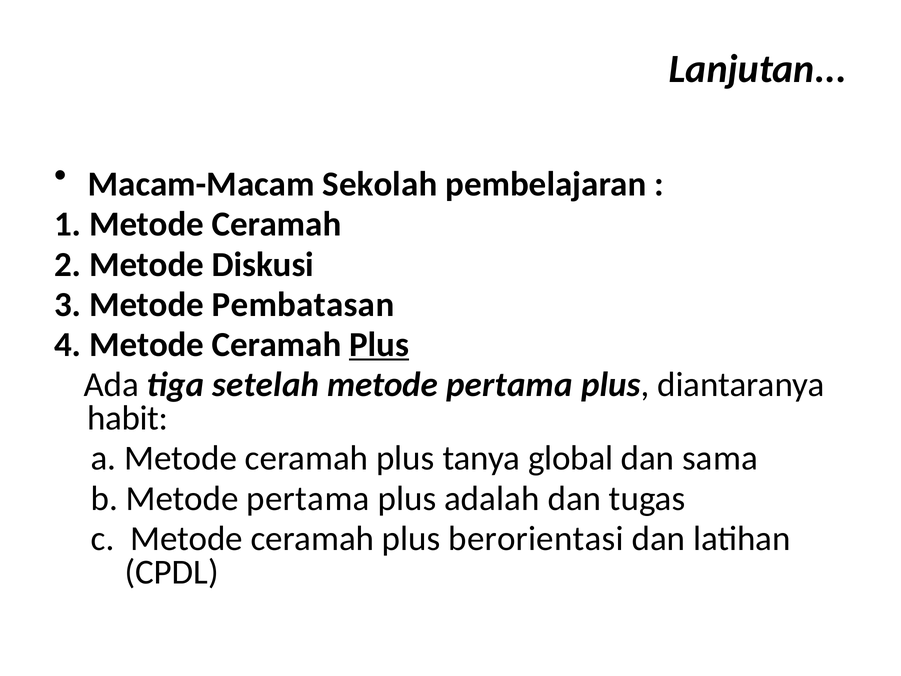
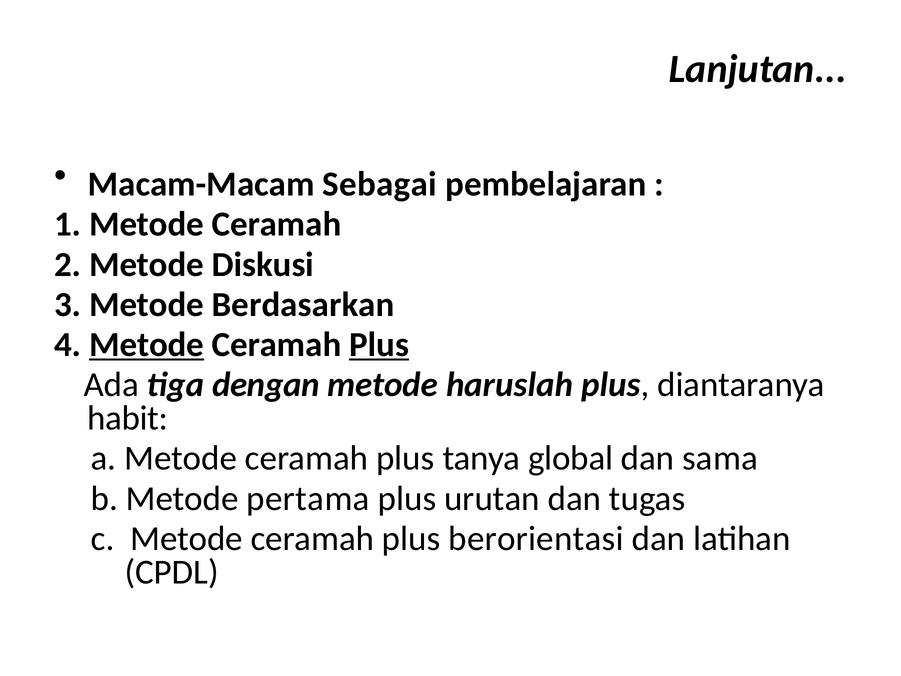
Sekolah: Sekolah -> Sebagai
Pembatasan: Pembatasan -> Berdasarkan
Metode at (147, 344) underline: none -> present
setelah: setelah -> dengan
pertama at (509, 385): pertama -> haruslah
adalah: adalah -> urutan
